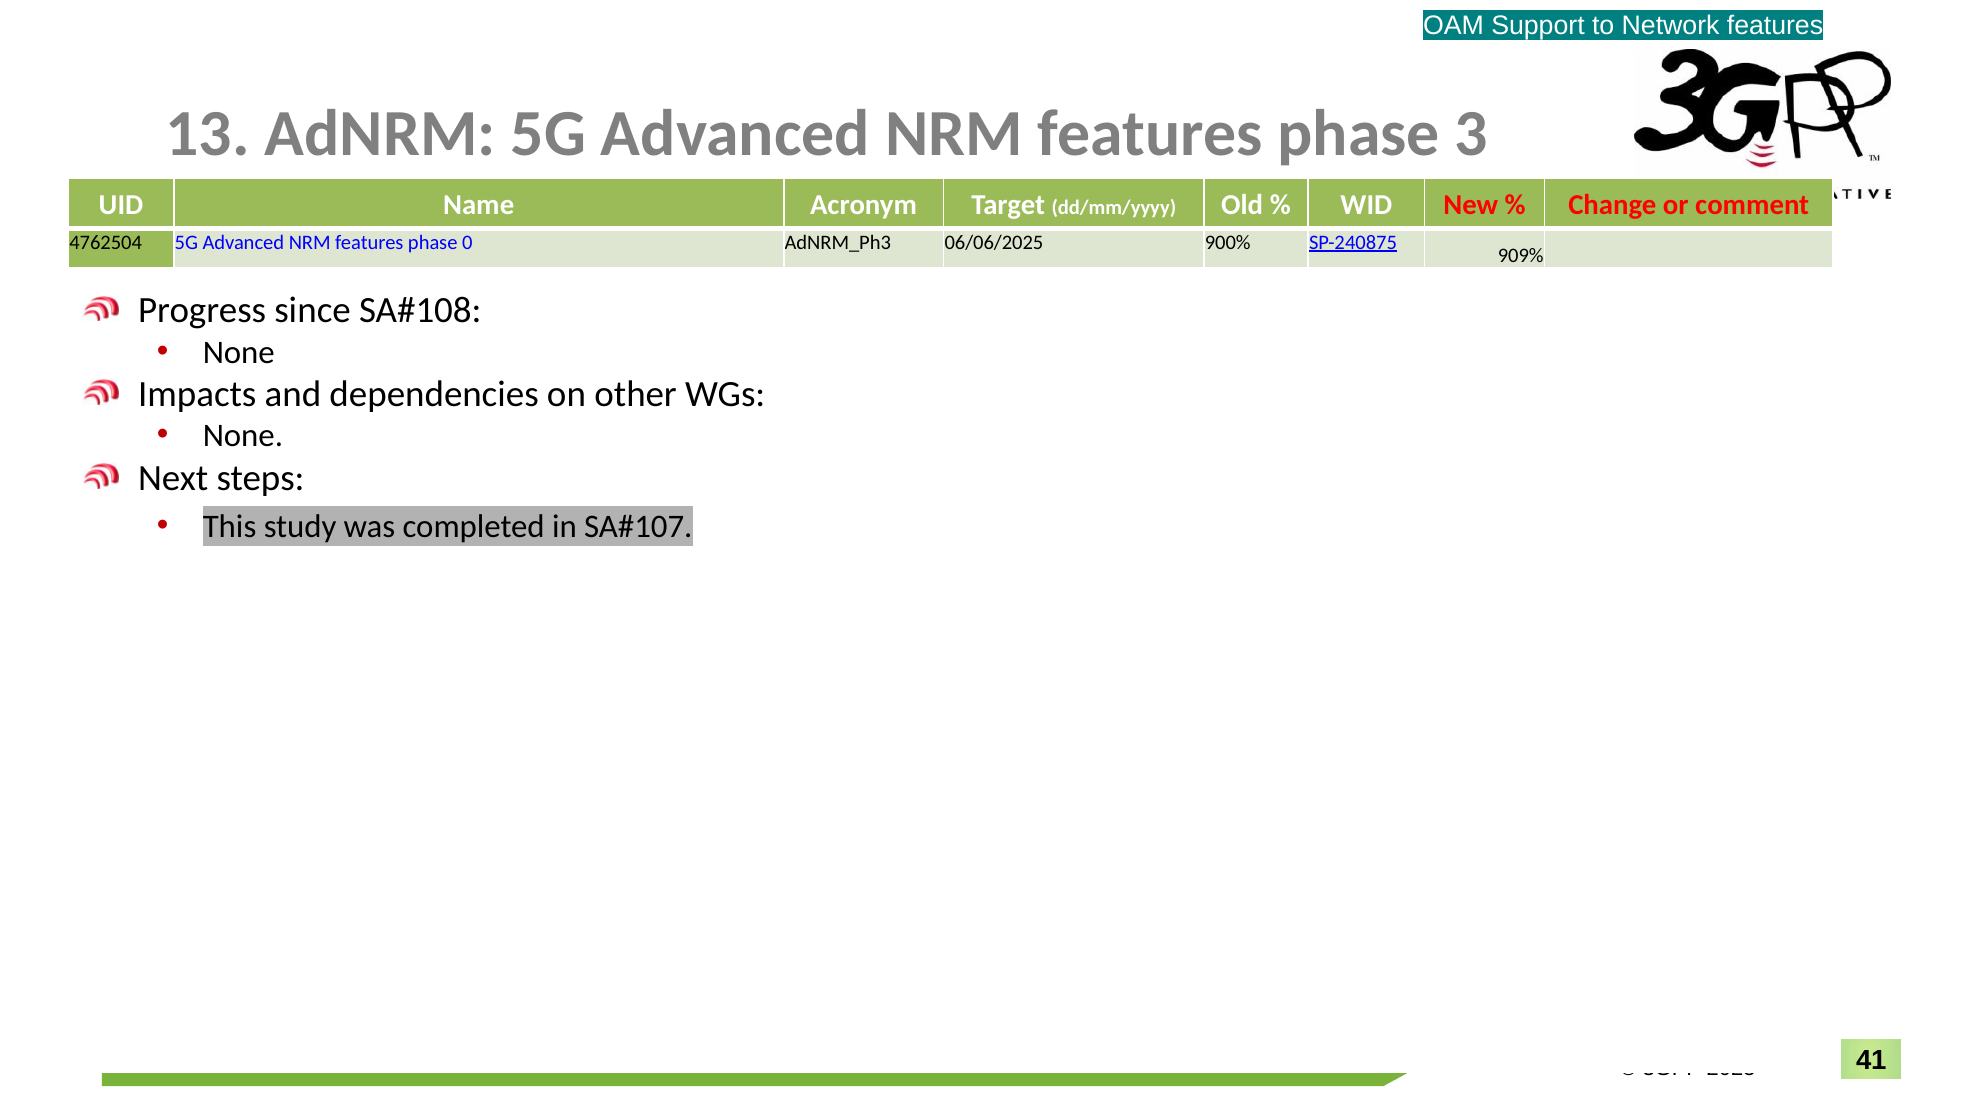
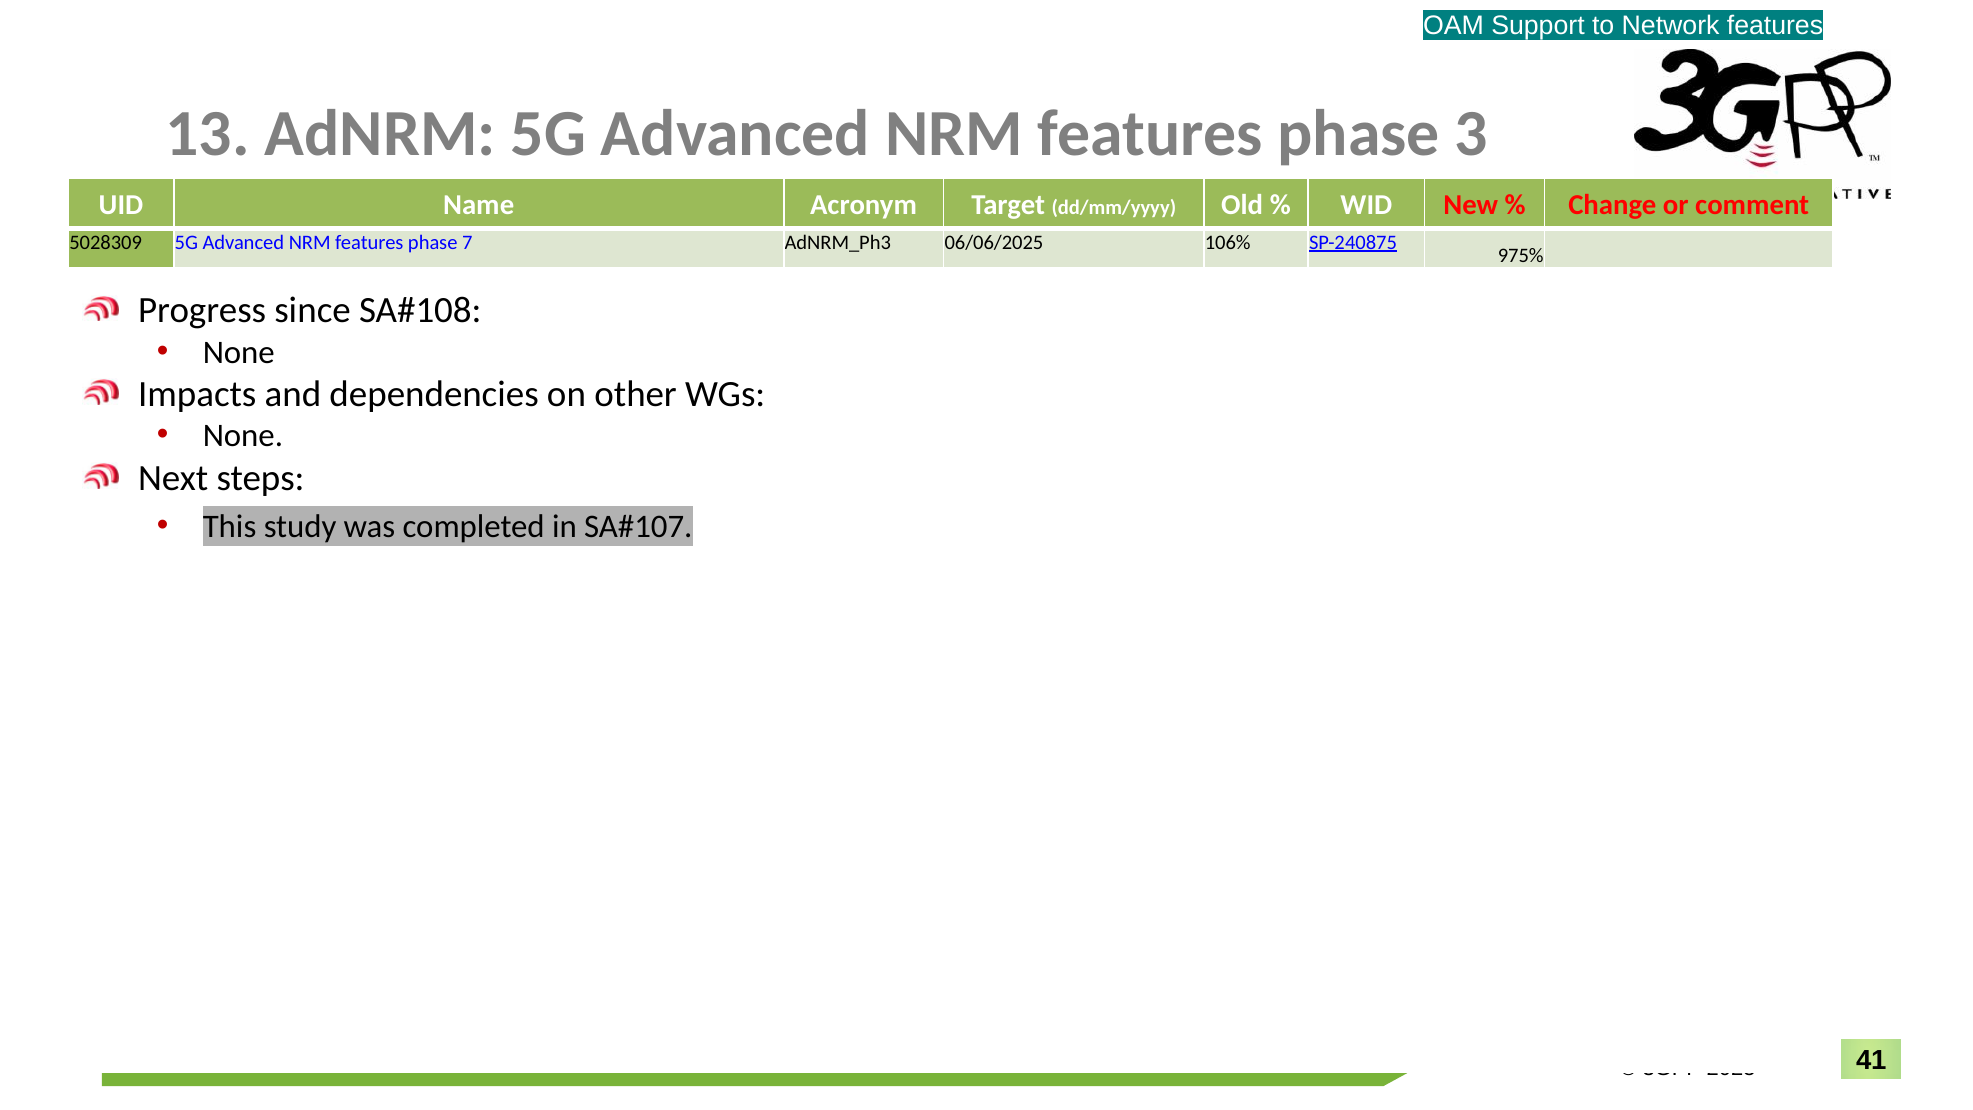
4762504: 4762504 -> 5028309
phase 0: 0 -> 7
900%: 900% -> 106%
909%: 909% -> 975%
